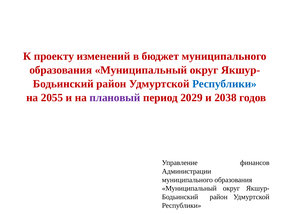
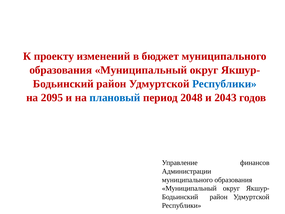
2055: 2055 -> 2095
плановый colour: purple -> blue
2029: 2029 -> 2048
2038: 2038 -> 2043
